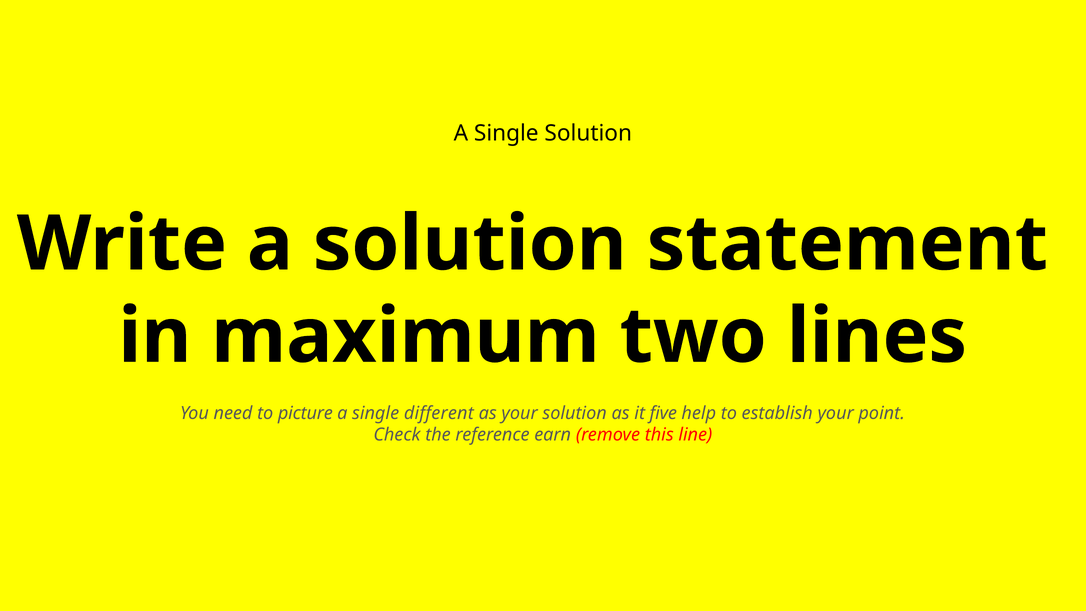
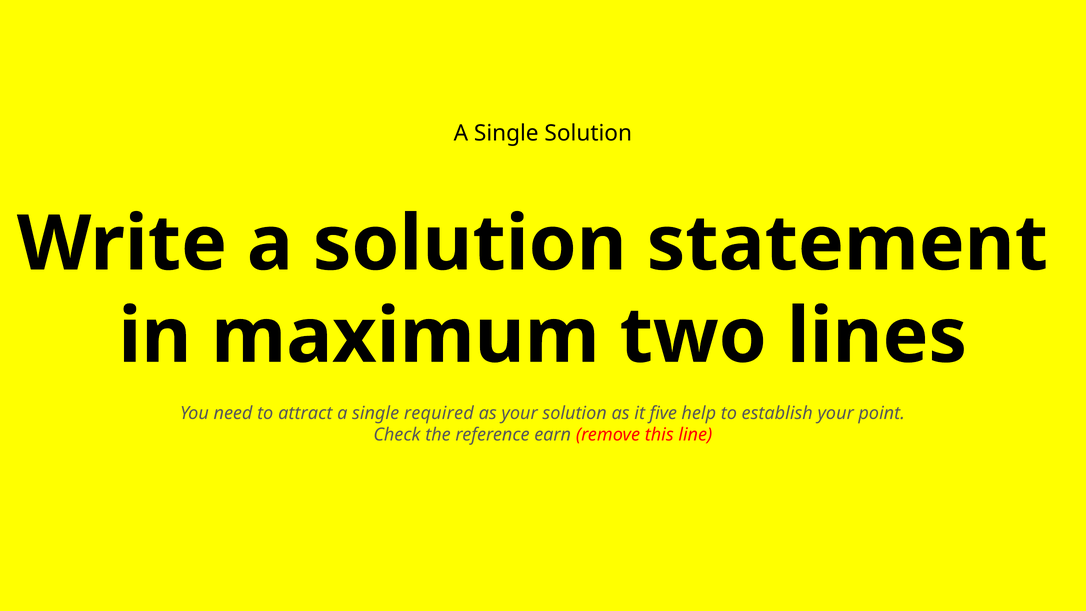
picture: picture -> attract
different: different -> required
